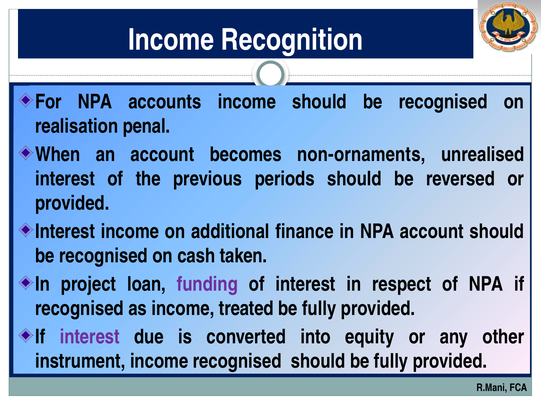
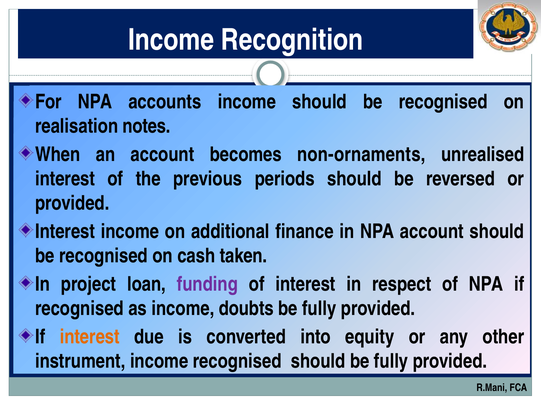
penal: penal -> notes
treated: treated -> doubts
interest at (90, 338) colour: purple -> orange
